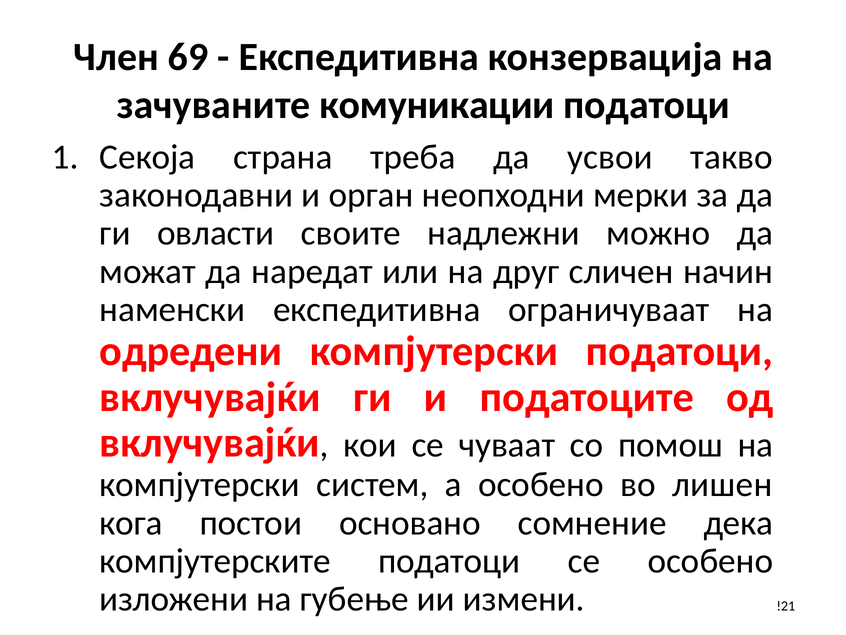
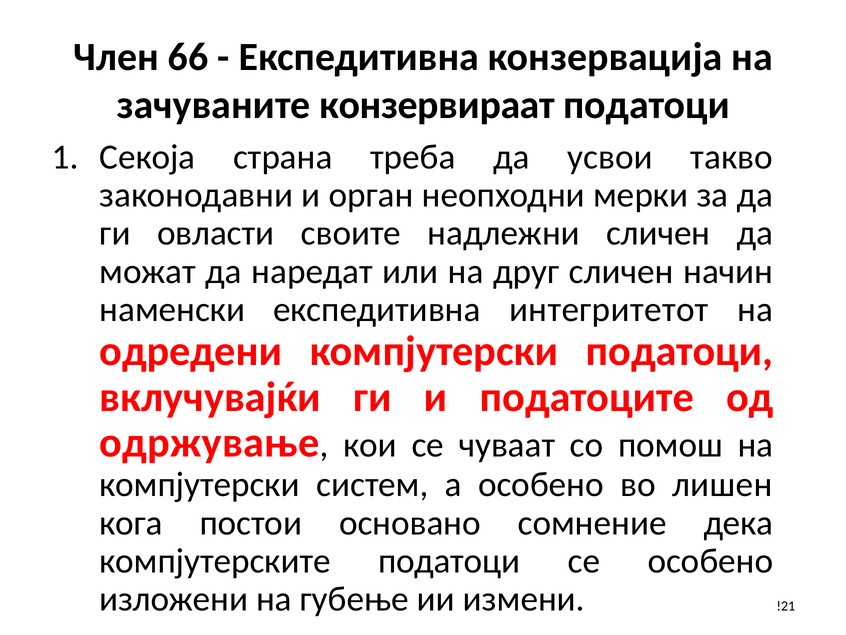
69: 69 -> 66
комуникации: комуникации -> конзервираат
надлежни можно: можно -> сличен
ограничуваат: ограничуваат -> интегритетот
вклучувајќи at (210, 443): вклучувајќи -> одржување
